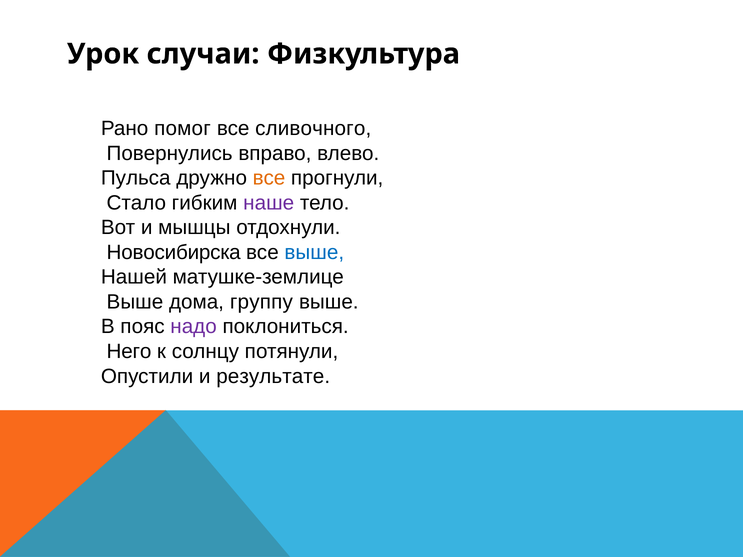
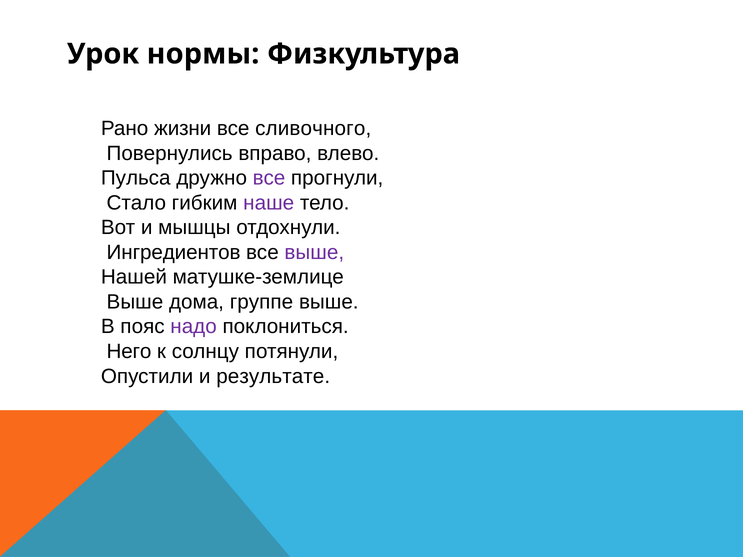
случаи: случаи -> нормы
помог: помог -> жизни
все at (269, 178) colour: orange -> purple
Новосибирска: Новосибирска -> Ингредиентов
выше at (314, 253) colour: blue -> purple
группу: группу -> группе
